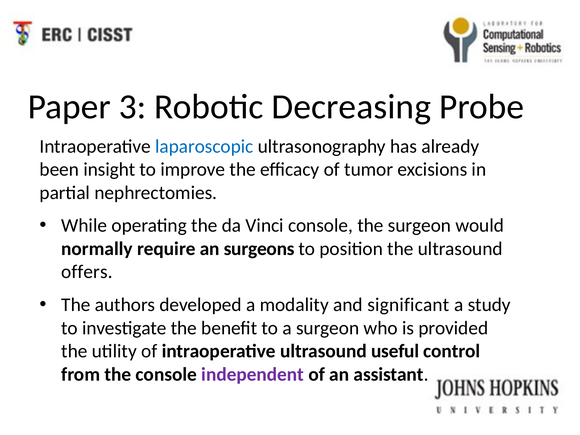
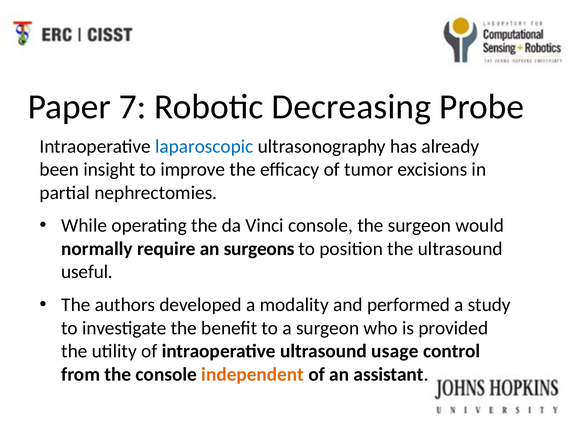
3: 3 -> 7
offers: offers -> useful
significant: significant -> performed
useful: useful -> usage
independent colour: purple -> orange
